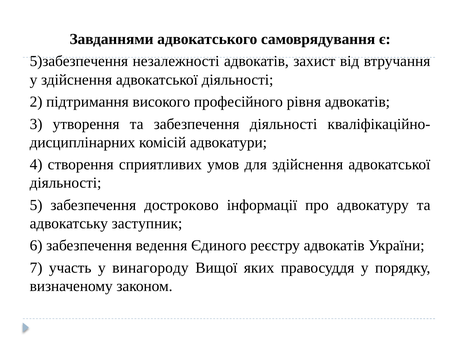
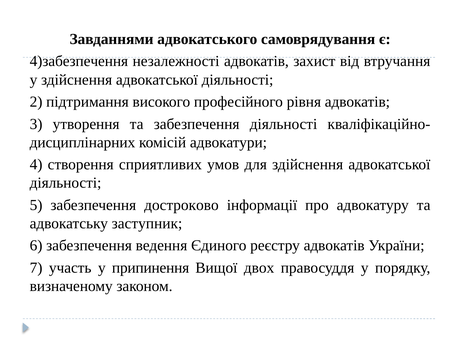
5)забезпечення: 5)забезпечення -> 4)забезпечення
винагороду: винагороду -> припинення
яких: яких -> двох
